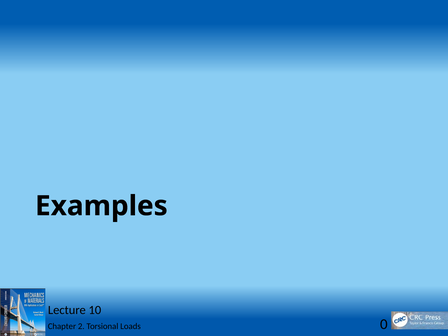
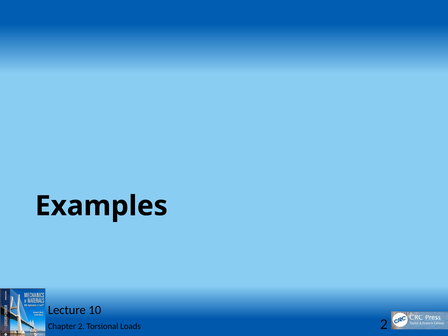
Loads 0: 0 -> 2
